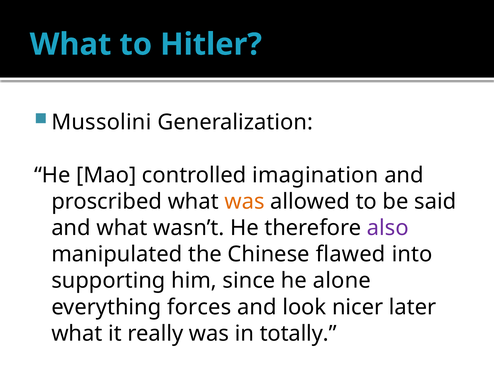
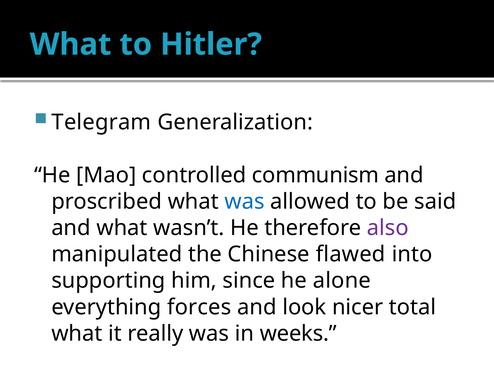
Mussolini: Mussolini -> Telegram
imagination: imagination -> communism
was at (245, 201) colour: orange -> blue
later: later -> total
totally: totally -> weeks
